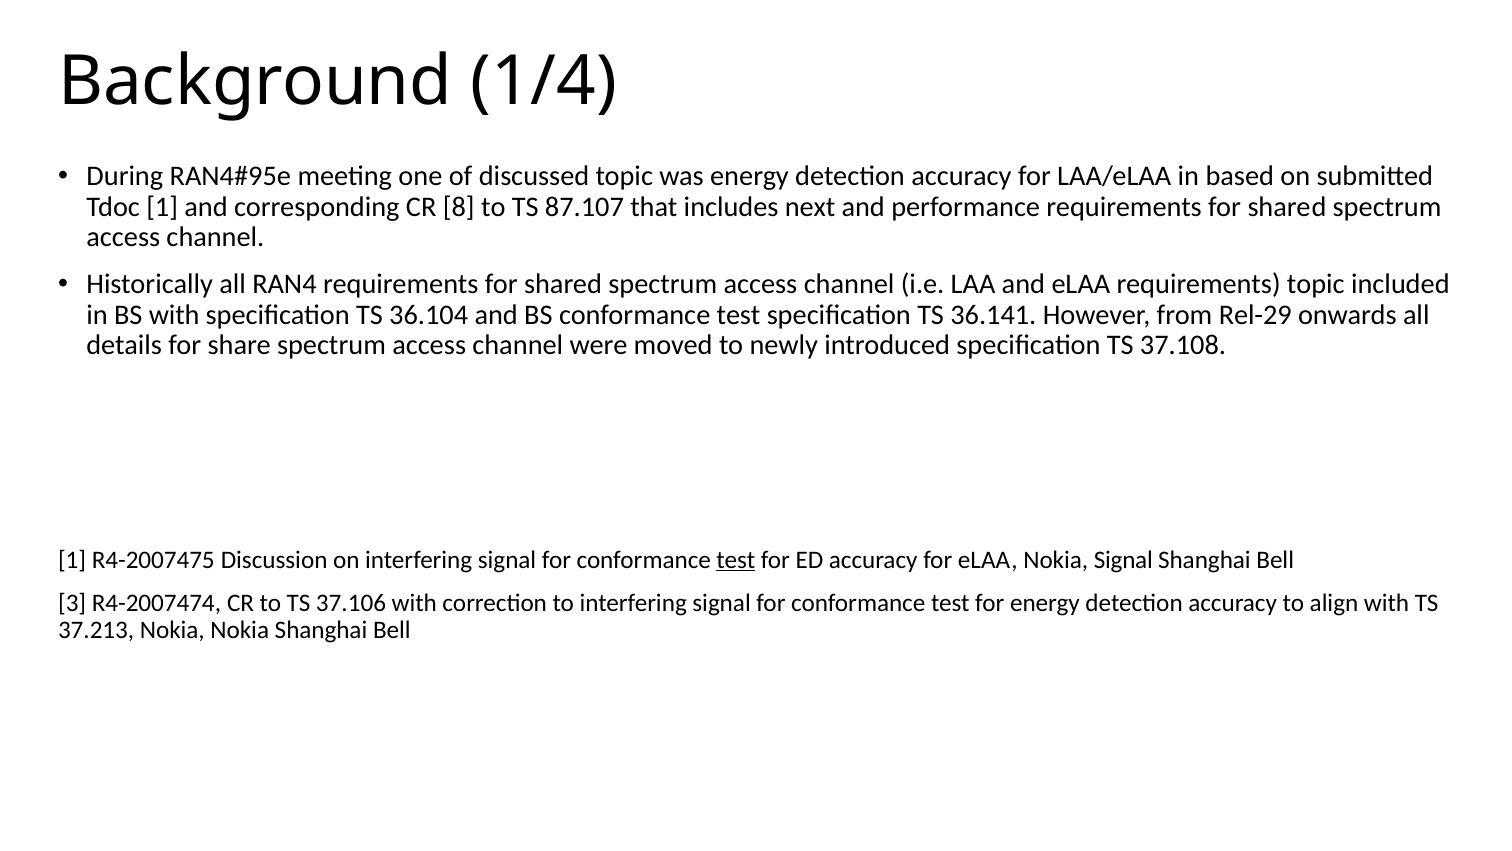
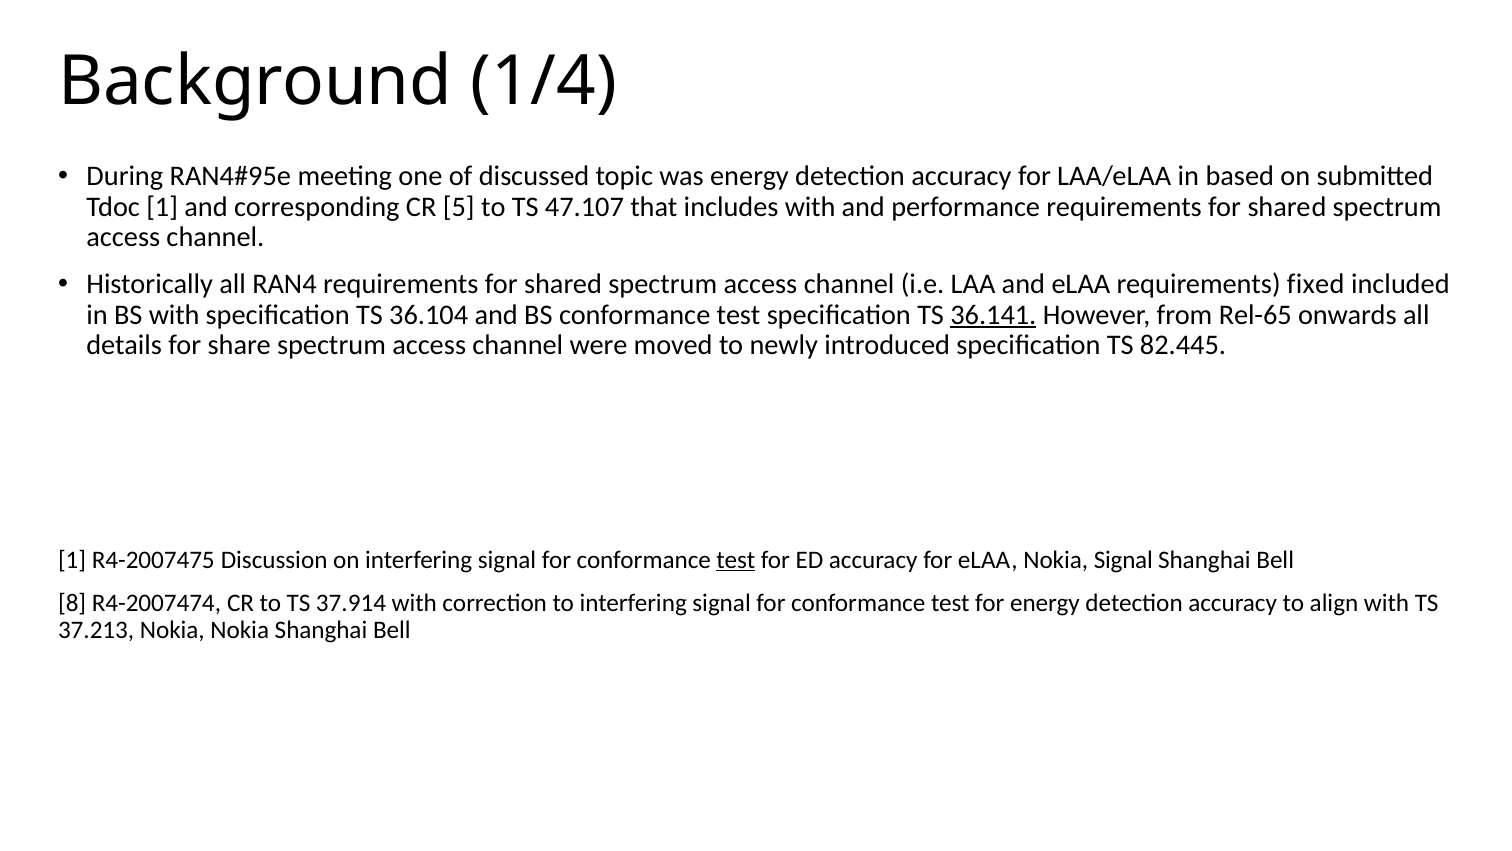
8: 8 -> 5
87.107: 87.107 -> 47.107
includes next: next -> with
requirements topic: topic -> fixed
36.141 underline: none -> present
Rel-29: Rel-29 -> Rel-65
37.108: 37.108 -> 82.445
3: 3 -> 8
37.106: 37.106 -> 37.914
